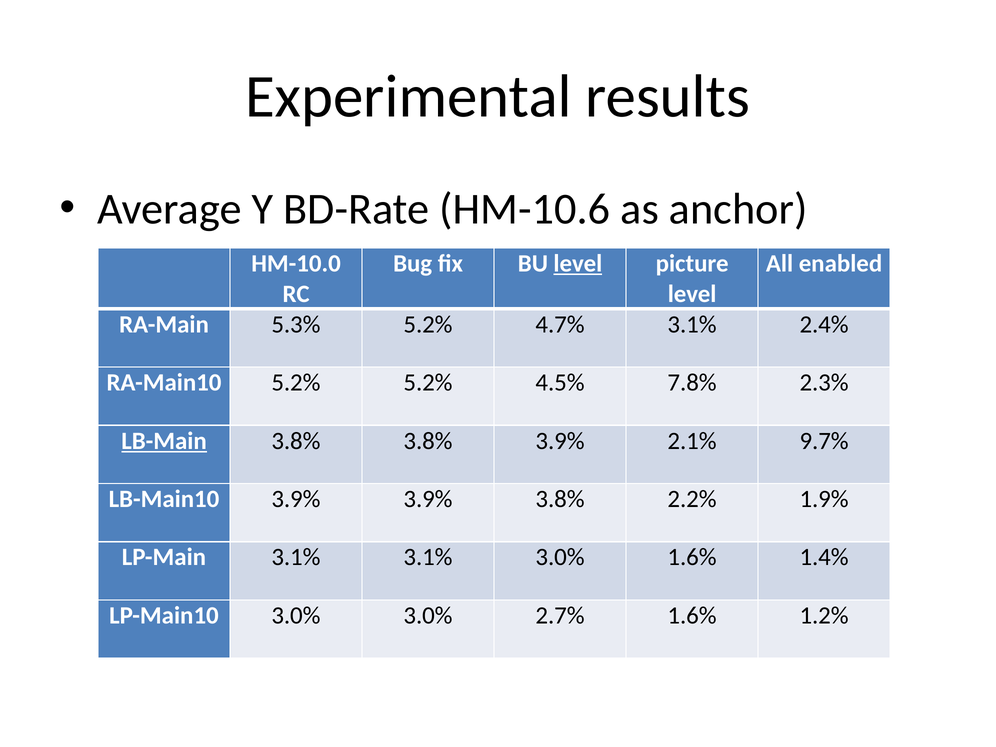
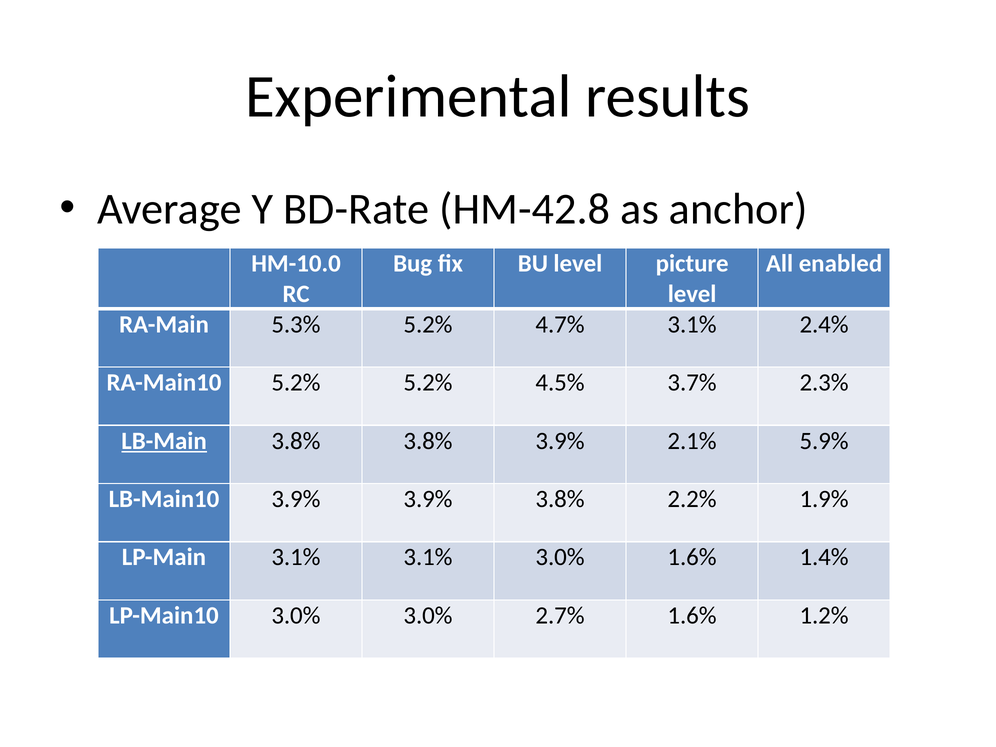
HM-10.6: HM-10.6 -> HM-42.8
level at (578, 264) underline: present -> none
7.8%: 7.8% -> 3.7%
9.7%: 9.7% -> 5.9%
